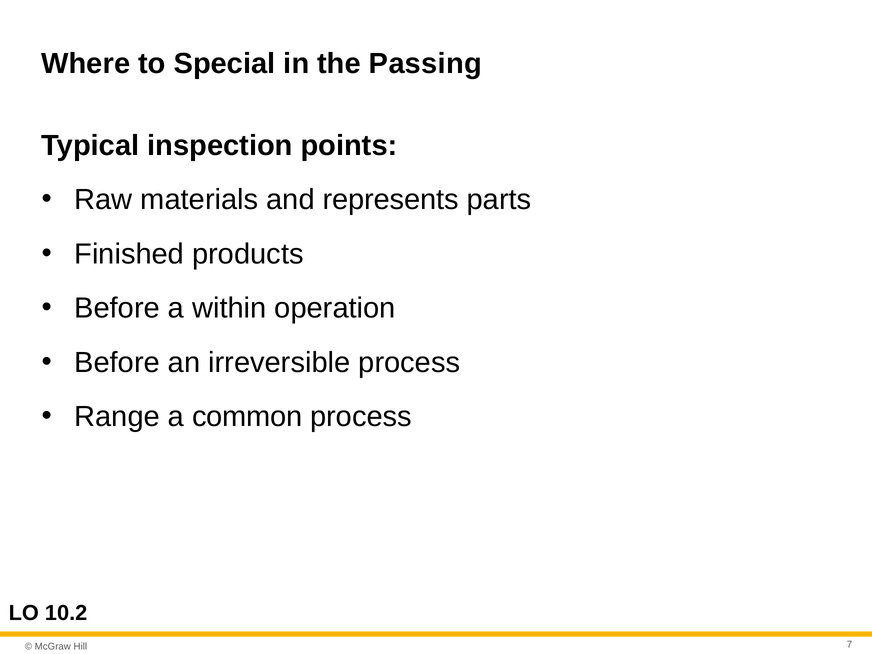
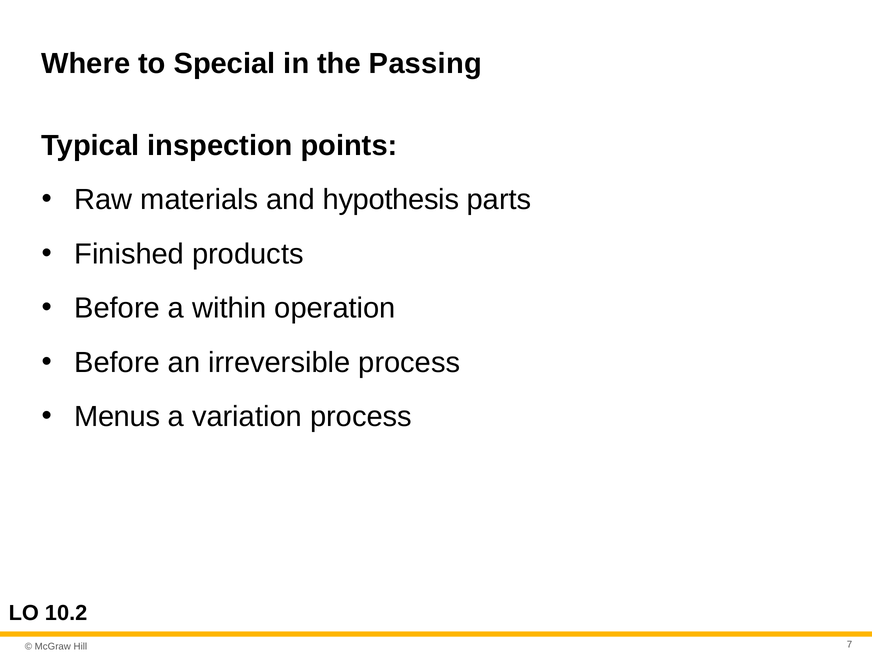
represents: represents -> hypothesis
Range: Range -> Menus
common: common -> variation
